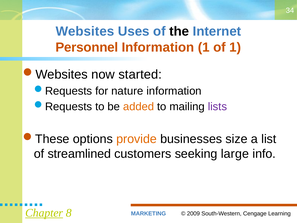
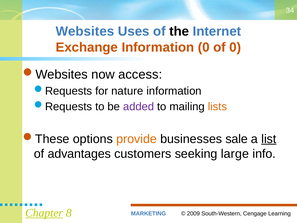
Personnel: Personnel -> Exchange
Information 1: 1 -> 0
of 1: 1 -> 0
started: started -> access
added colour: orange -> purple
lists colour: purple -> orange
size: size -> sale
list underline: none -> present
streamlined: streamlined -> advantages
